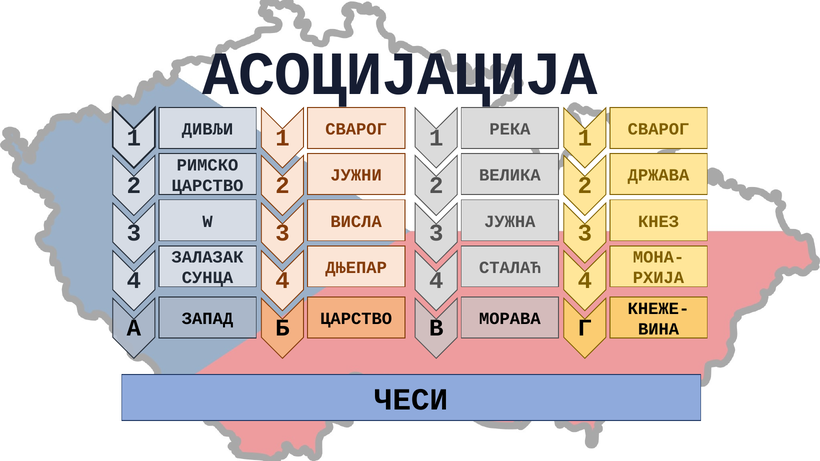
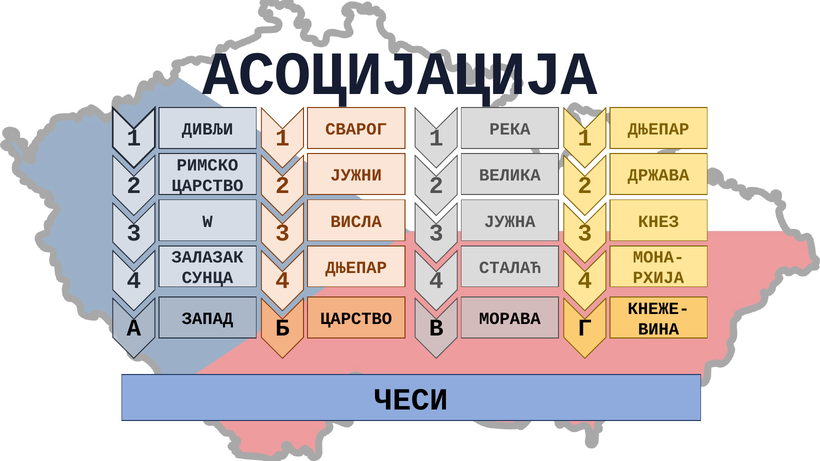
СВАРОГ at (659, 129): СВАРОГ -> ДЊЕПАР
